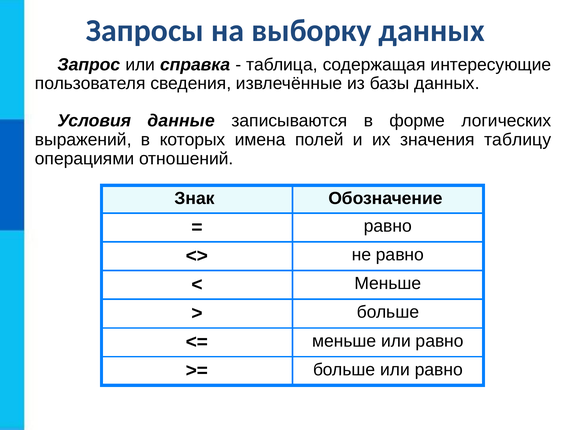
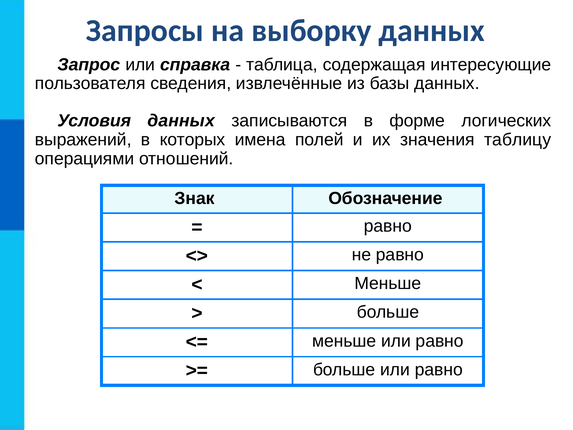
Условия данные: данные -> данных
